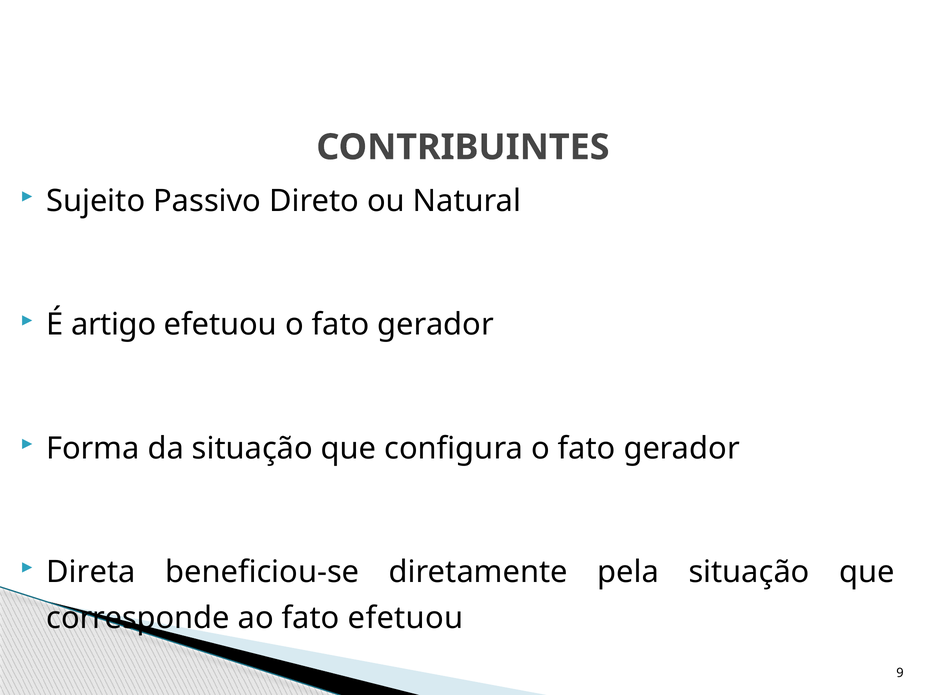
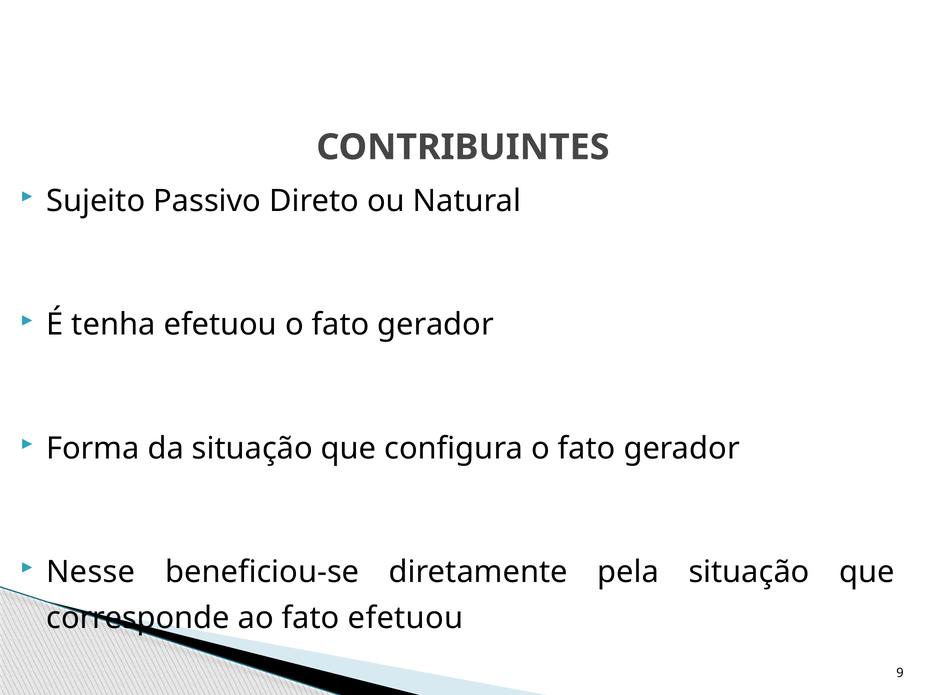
artigo: artigo -> tenha
Direta: Direta -> Nesse
